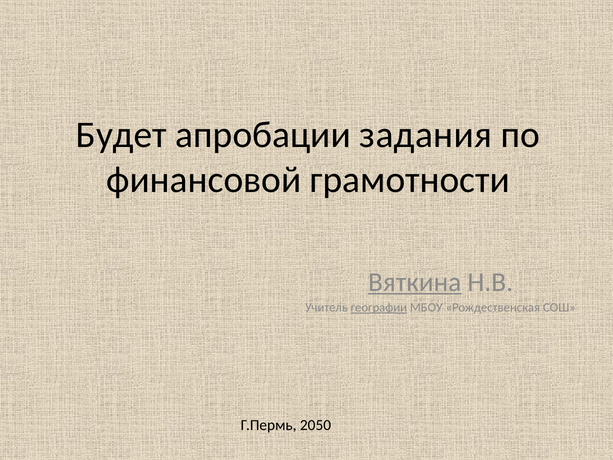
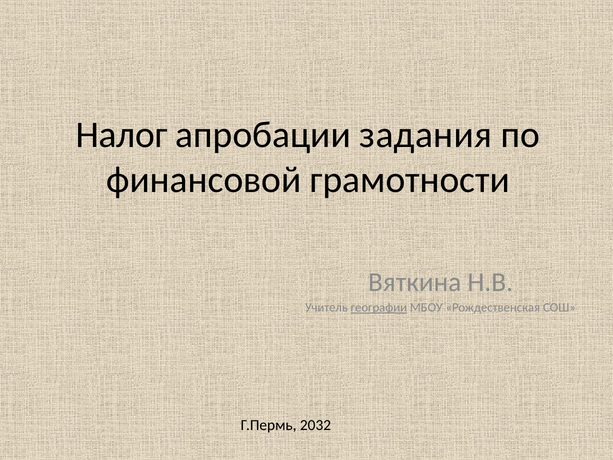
Будет: Будет -> Налог
Вяткина underline: present -> none
2050: 2050 -> 2032
